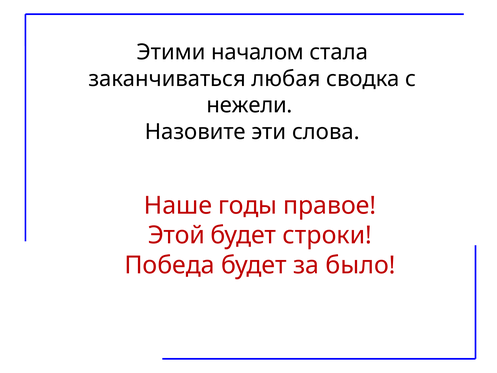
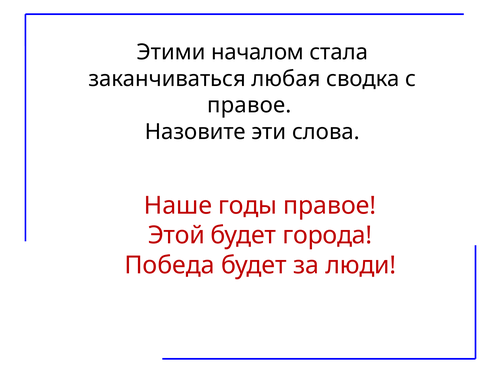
нежели at (250, 105): нежели -> правое
строки: строки -> города
было: было -> люди
